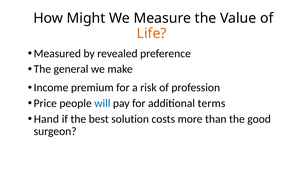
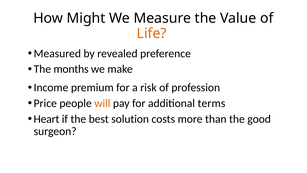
general: general -> months
will colour: blue -> orange
Hand: Hand -> Heart
